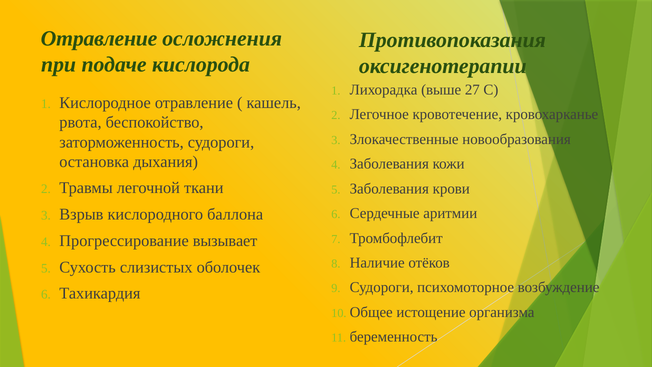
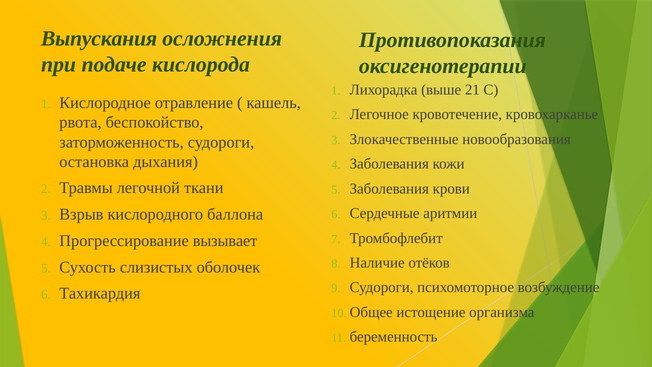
Отравление at (99, 38): Отравление -> Выпускания
27: 27 -> 21
